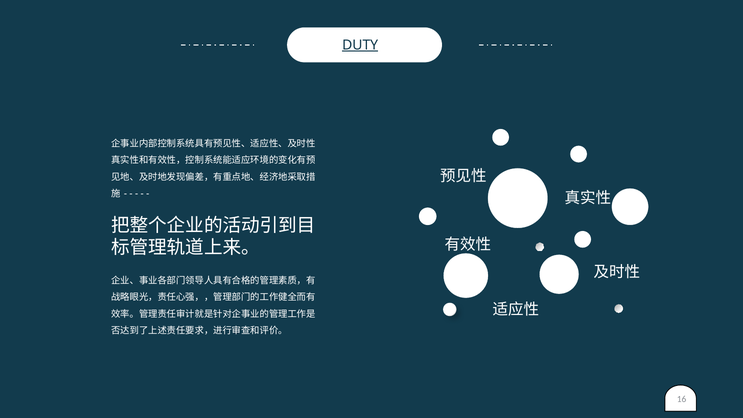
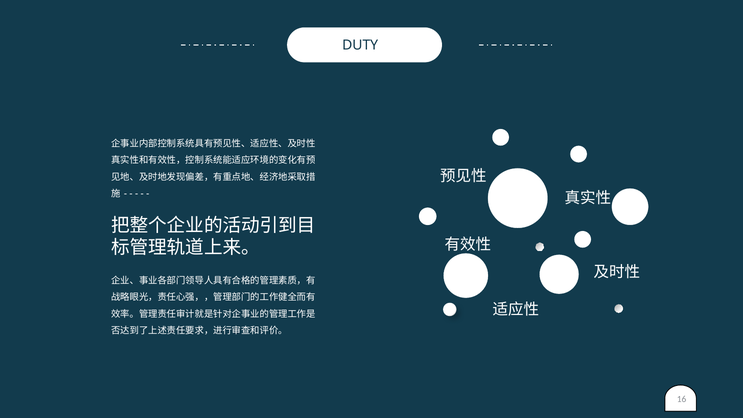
DUTY underline: present -> none
